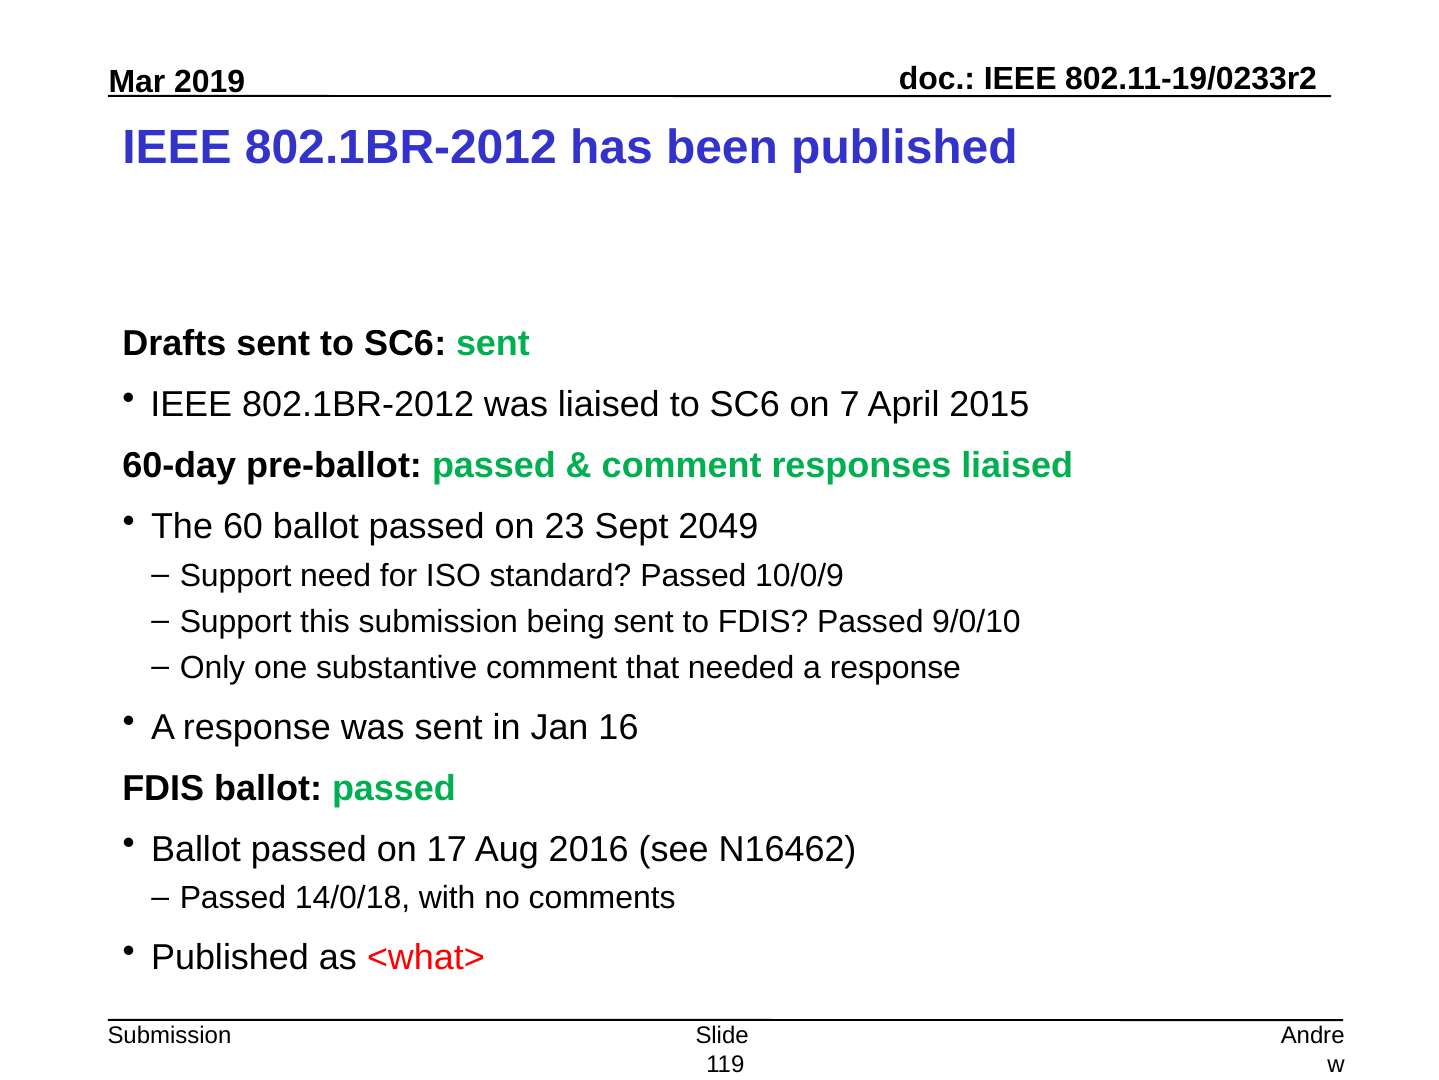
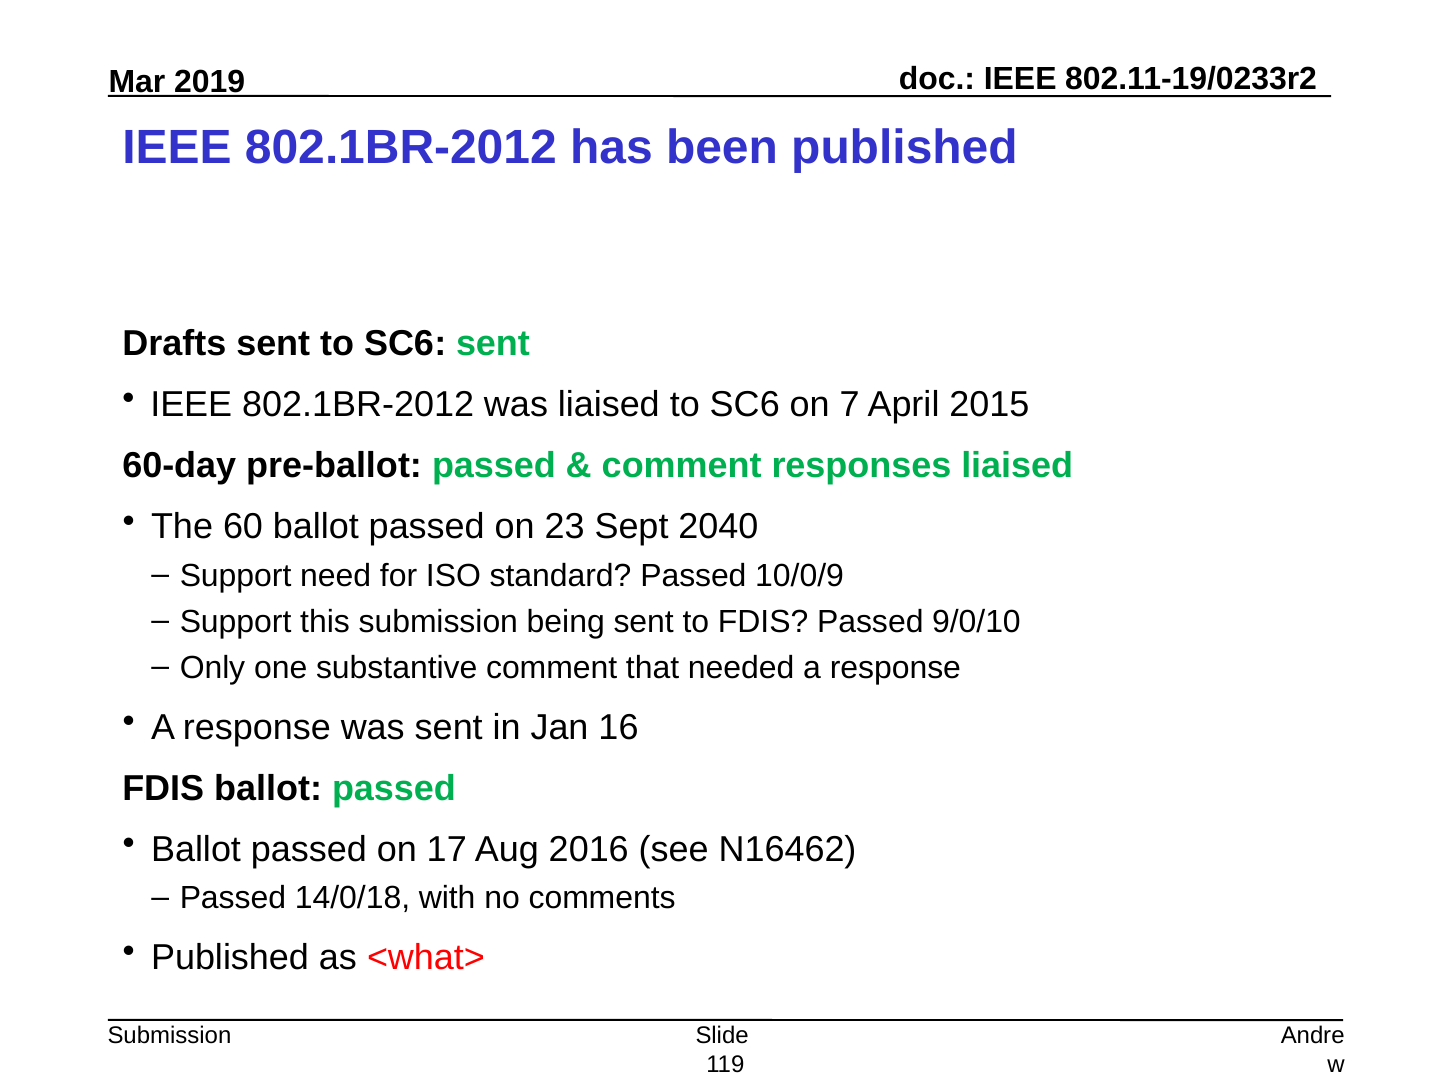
2049: 2049 -> 2040
